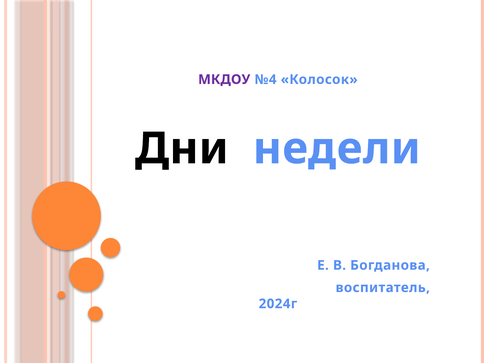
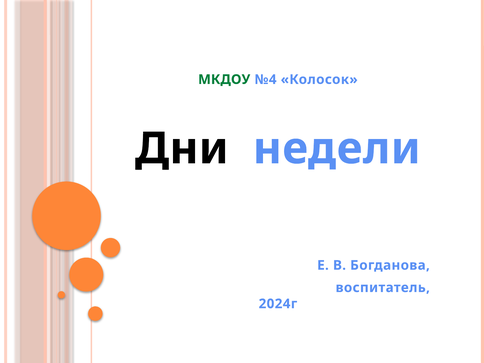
МКДОУ colour: purple -> green
